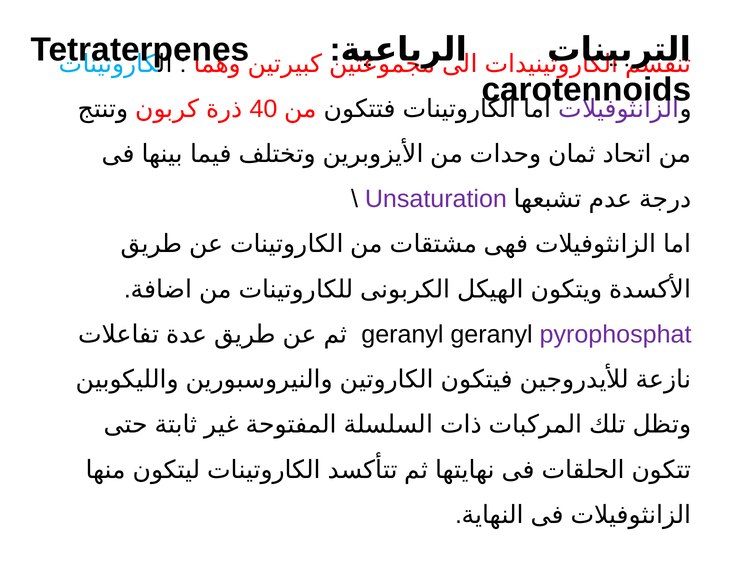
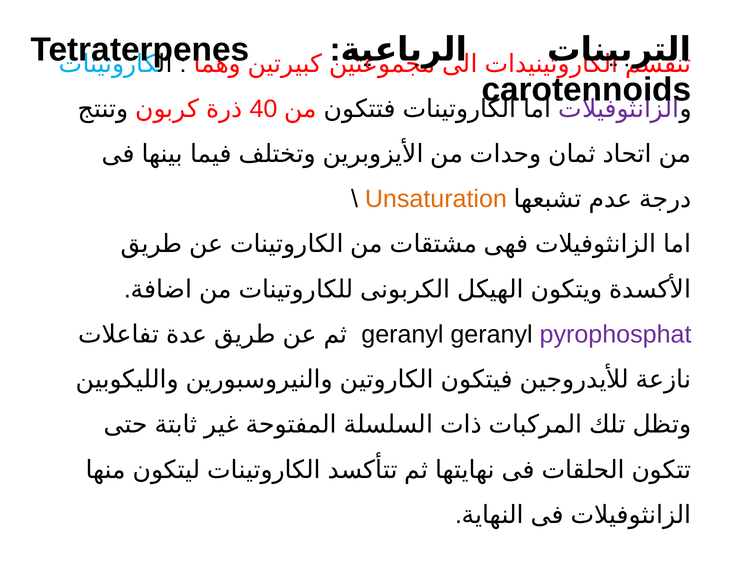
Unsaturation colour: purple -> orange
